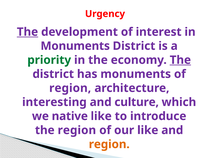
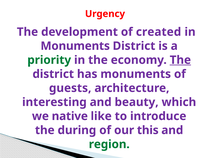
The at (27, 32) underline: present -> none
interest: interest -> created
region at (70, 88): region -> guests
culture: culture -> beauty
the region: region -> during
our like: like -> this
region at (109, 144) colour: orange -> green
